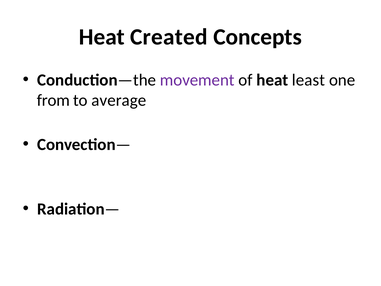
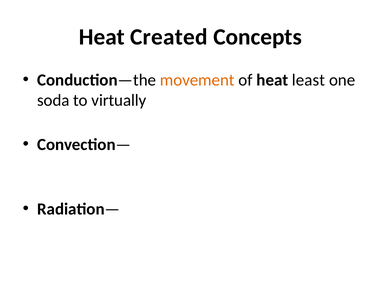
movement colour: purple -> orange
from: from -> soda
average: average -> virtually
